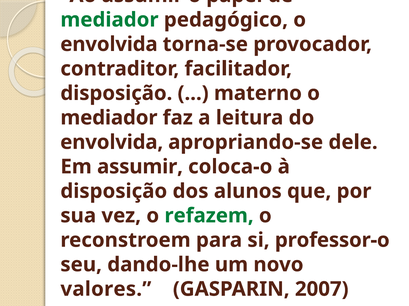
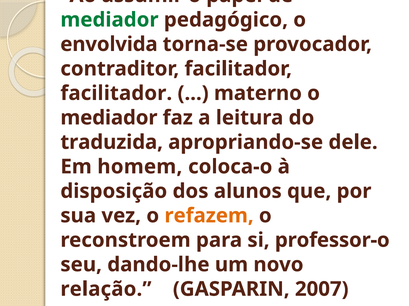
disposição at (116, 93): disposição -> facilitador
envolvida at (112, 143): envolvida -> traduzida
Em assumir: assumir -> homem
refazem colour: green -> orange
valores: valores -> relação
